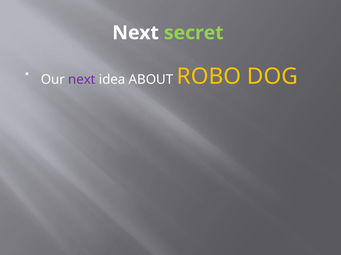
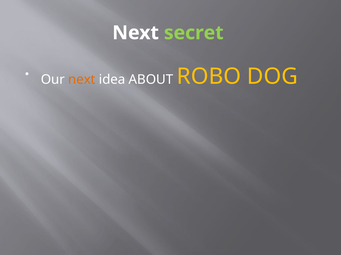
next at (82, 80) colour: purple -> orange
